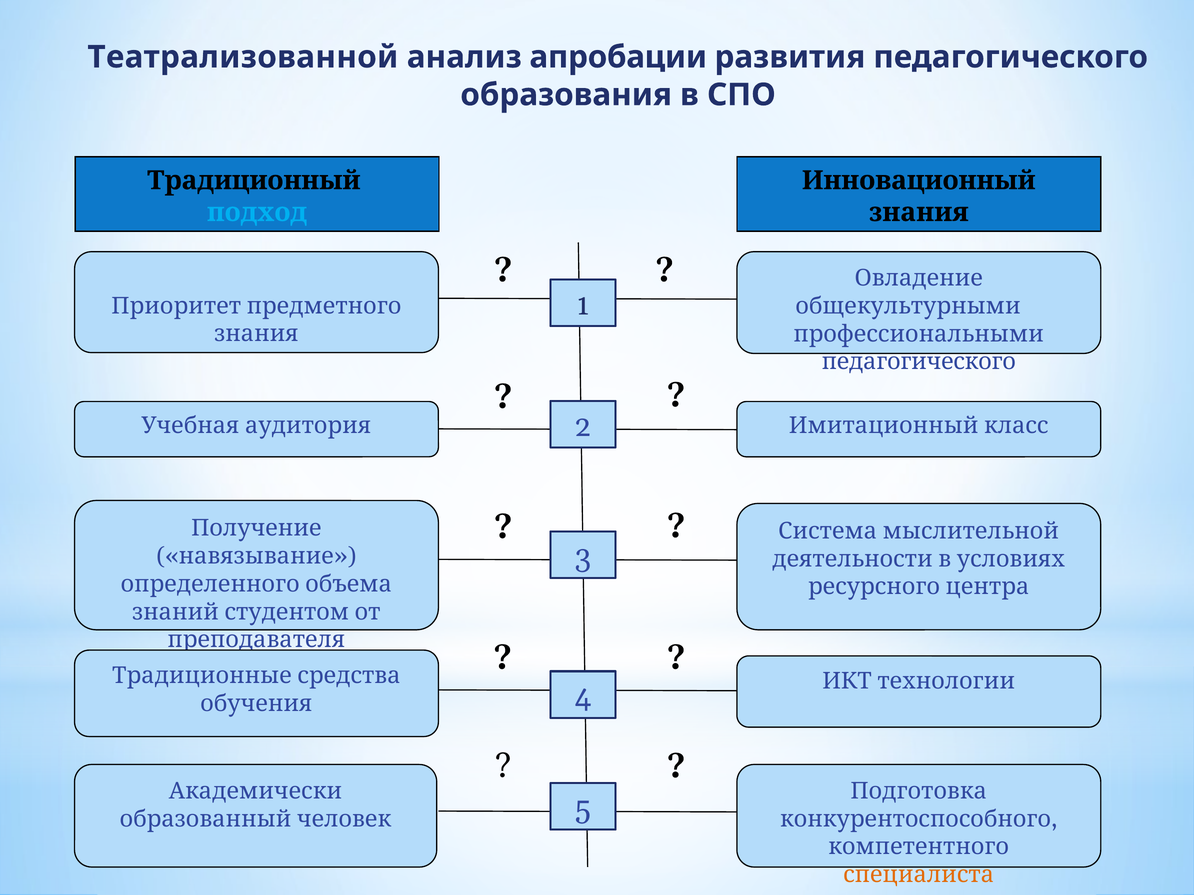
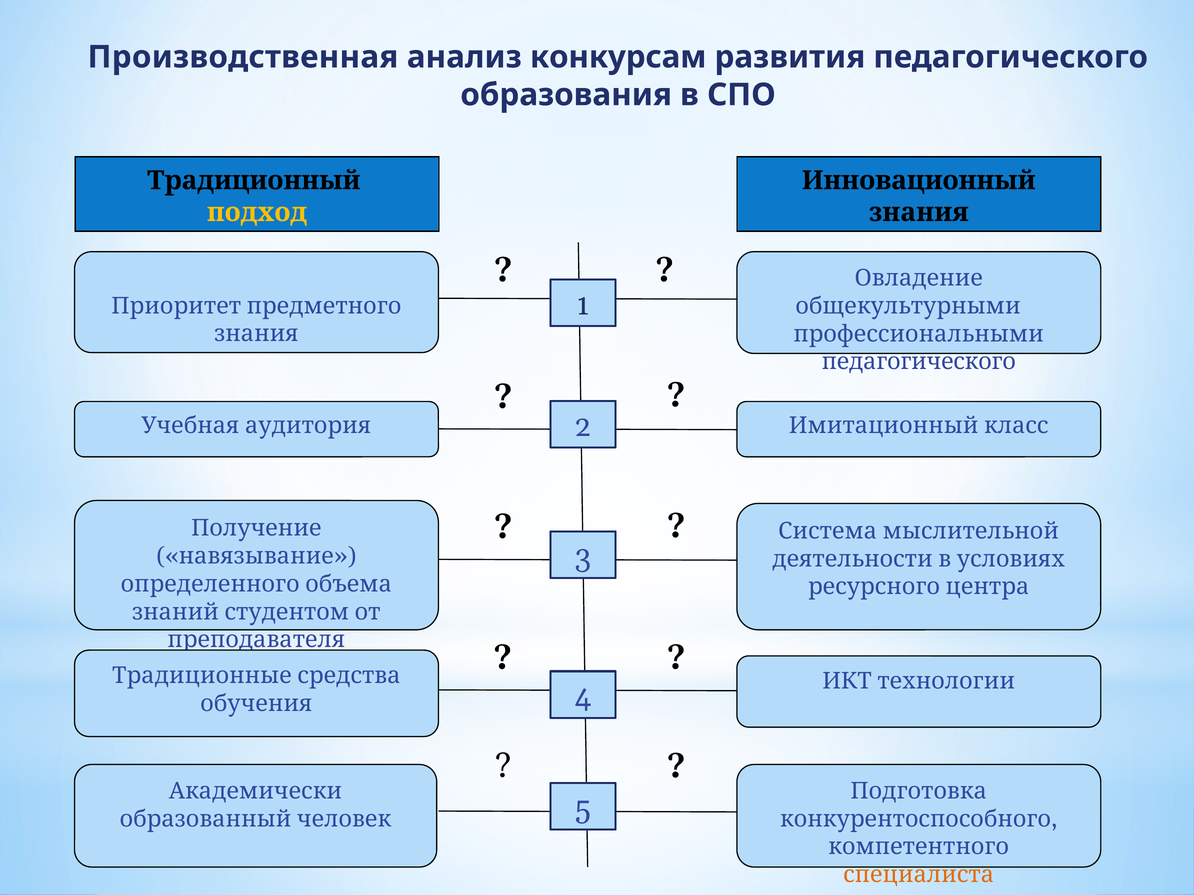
Театрализованной: Театрализованной -> Производственная
апробации: апробации -> конкурсам
подход colour: light blue -> yellow
